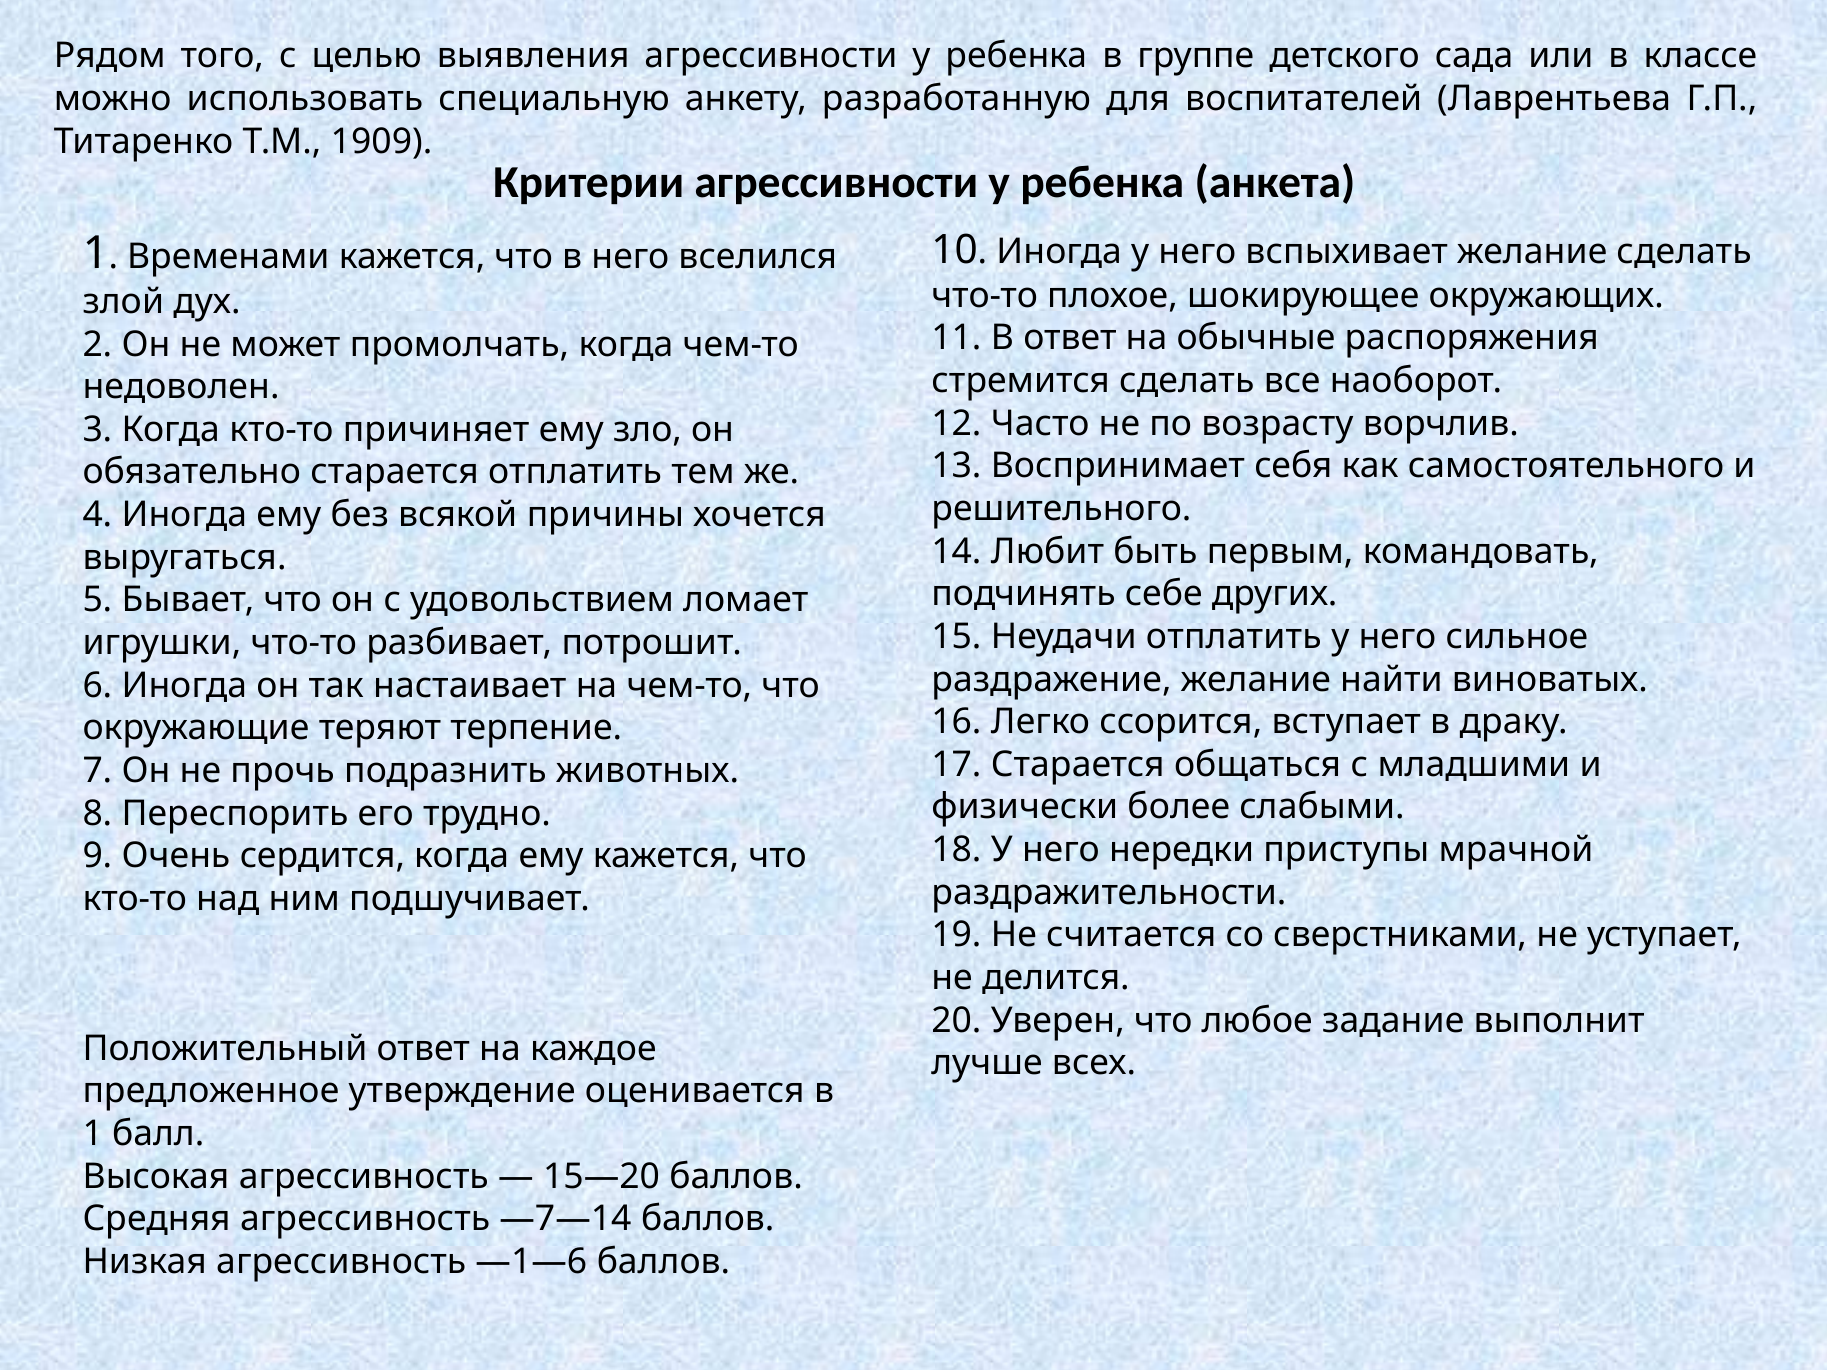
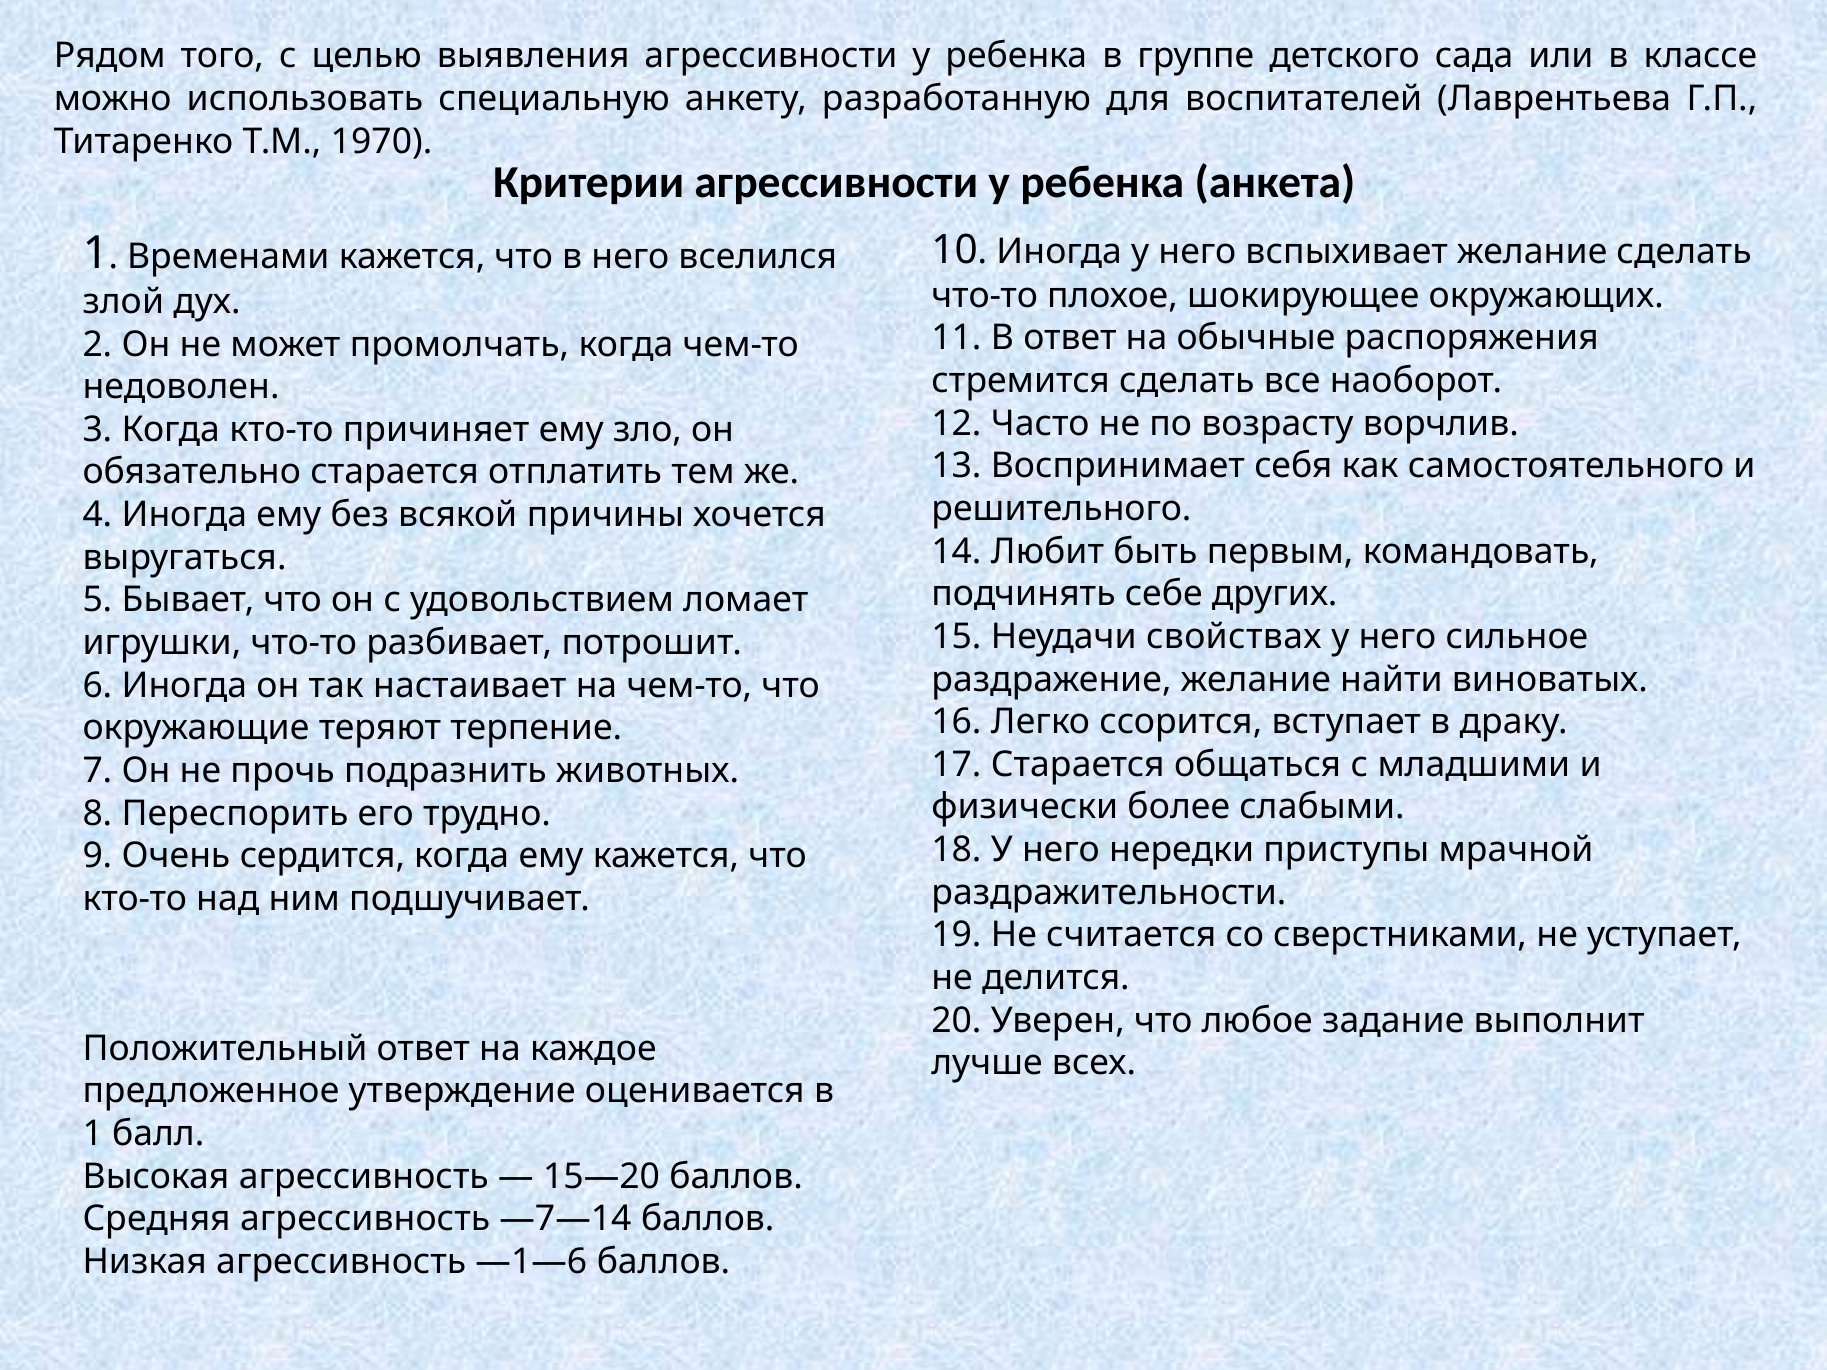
1909: 1909 -> 1970
Неудачи отплатить: отплатить -> свойствах
